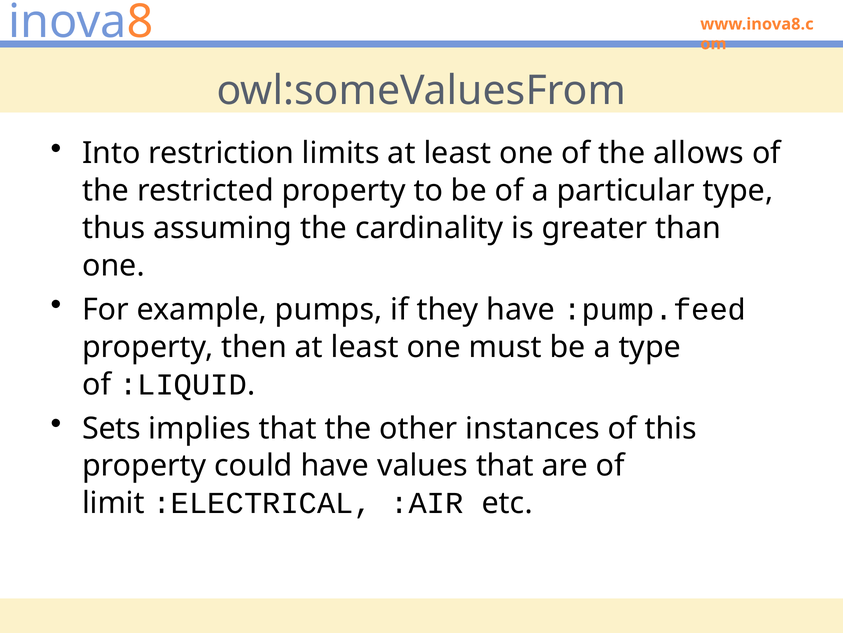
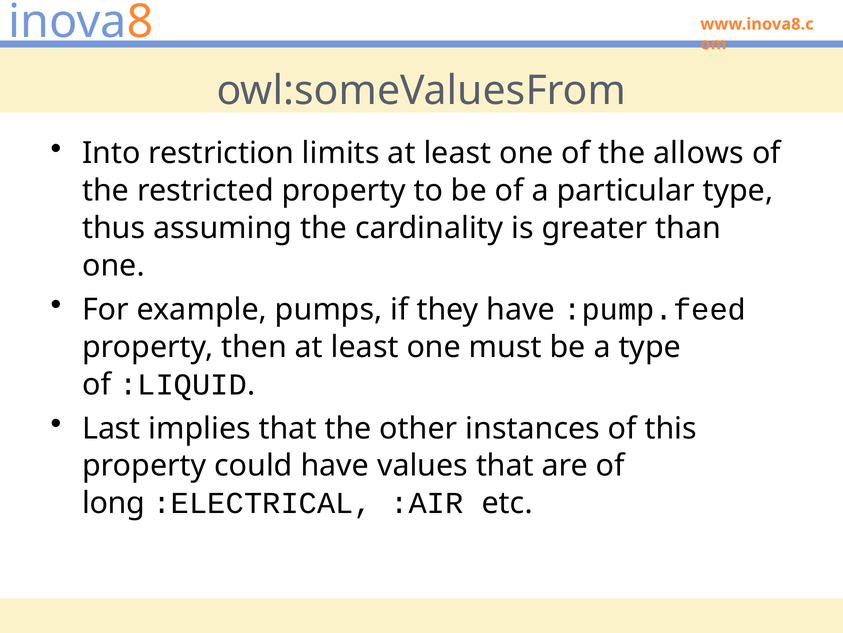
Sets: Sets -> Last
limit: limit -> long
